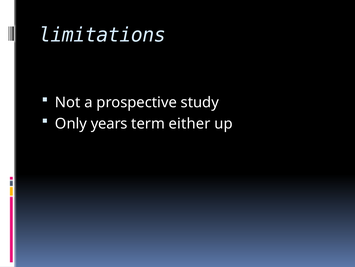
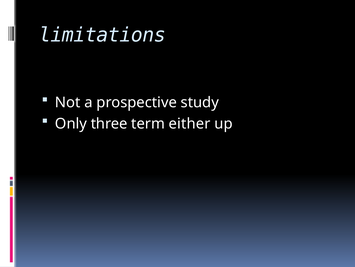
years: years -> three
